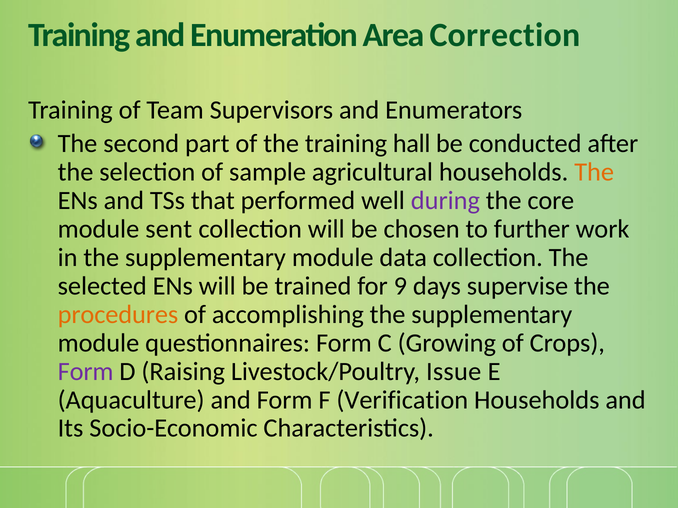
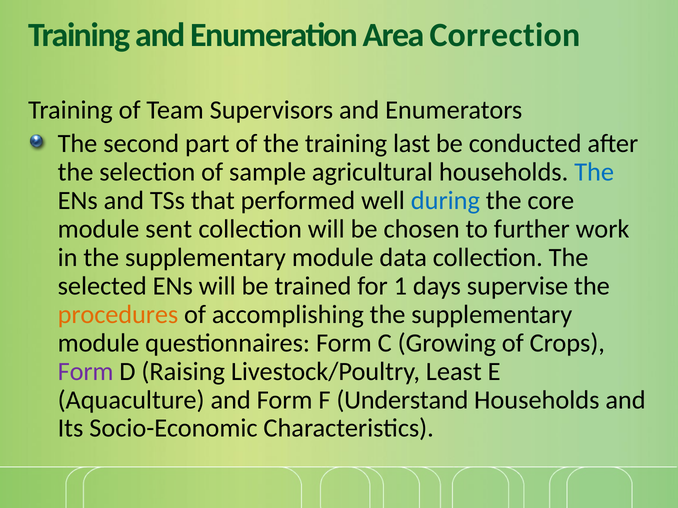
hall: hall -> last
The at (594, 172) colour: orange -> blue
during colour: purple -> blue
9: 9 -> 1
Issue: Issue -> Least
Verification: Verification -> Understand
